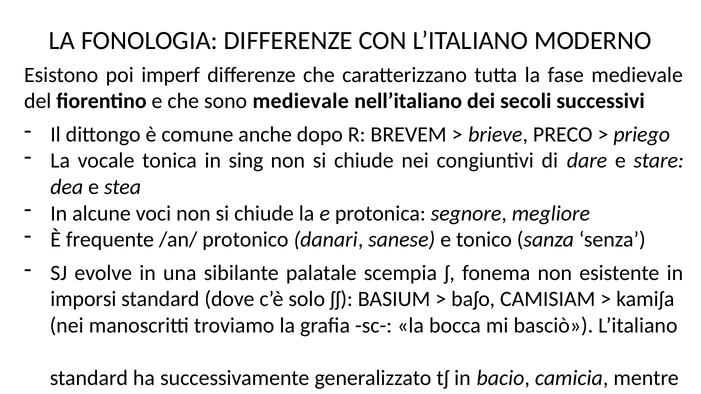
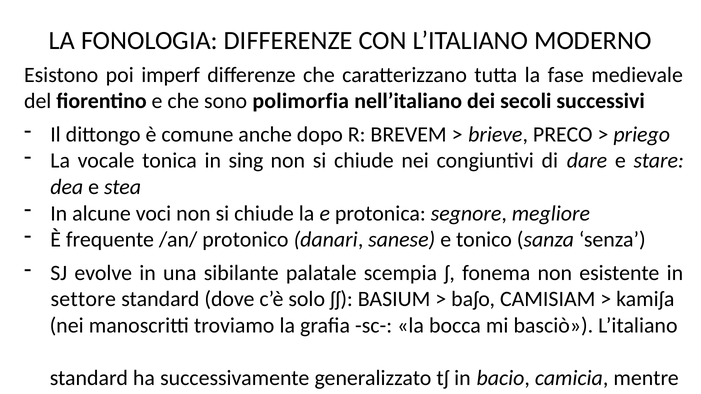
sono medievale: medievale -> polimorfia
imporsi: imporsi -> settore
